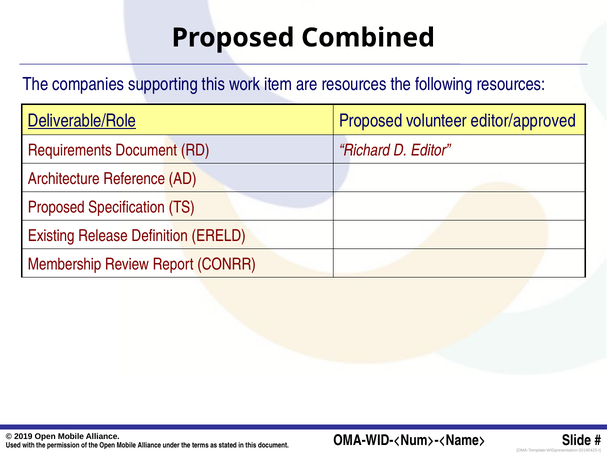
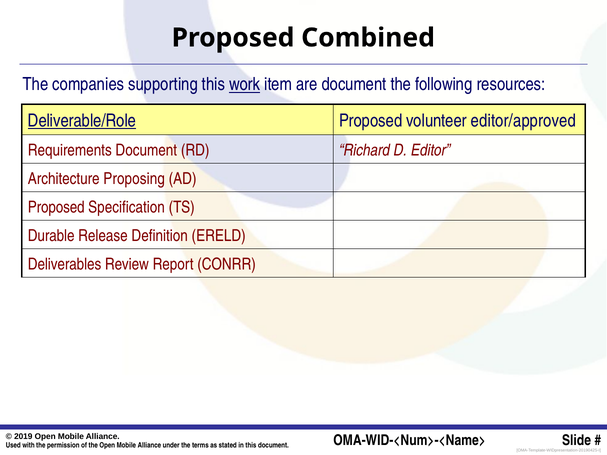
work underline: none -> present
are resources: resources -> document
Reference: Reference -> Proposing
Existing: Existing -> Durable
Membership: Membership -> Deliverables
